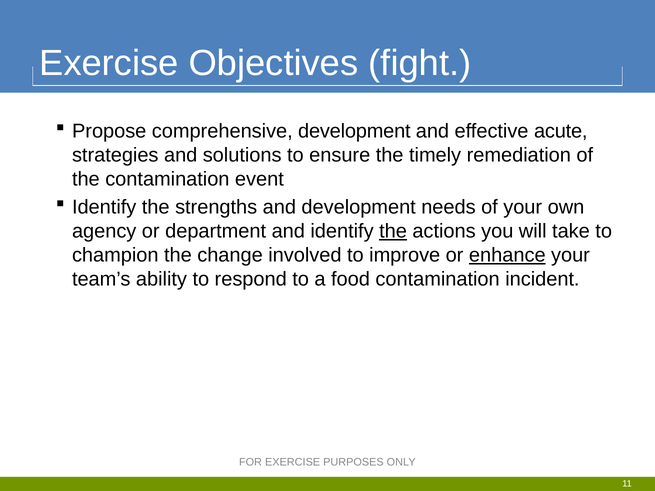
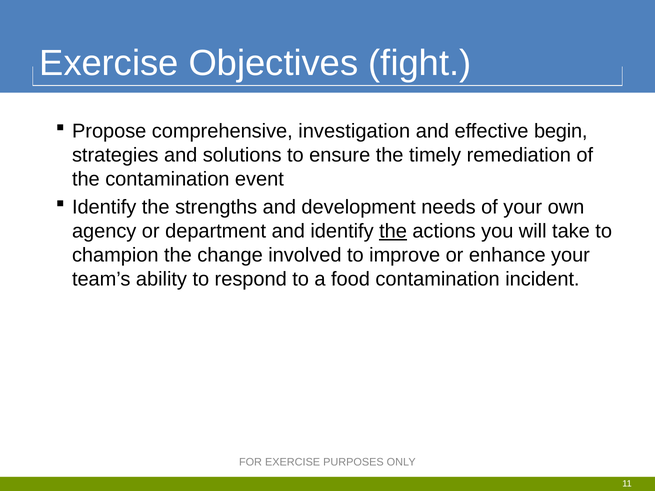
comprehensive development: development -> investigation
acute: acute -> begin
enhance underline: present -> none
